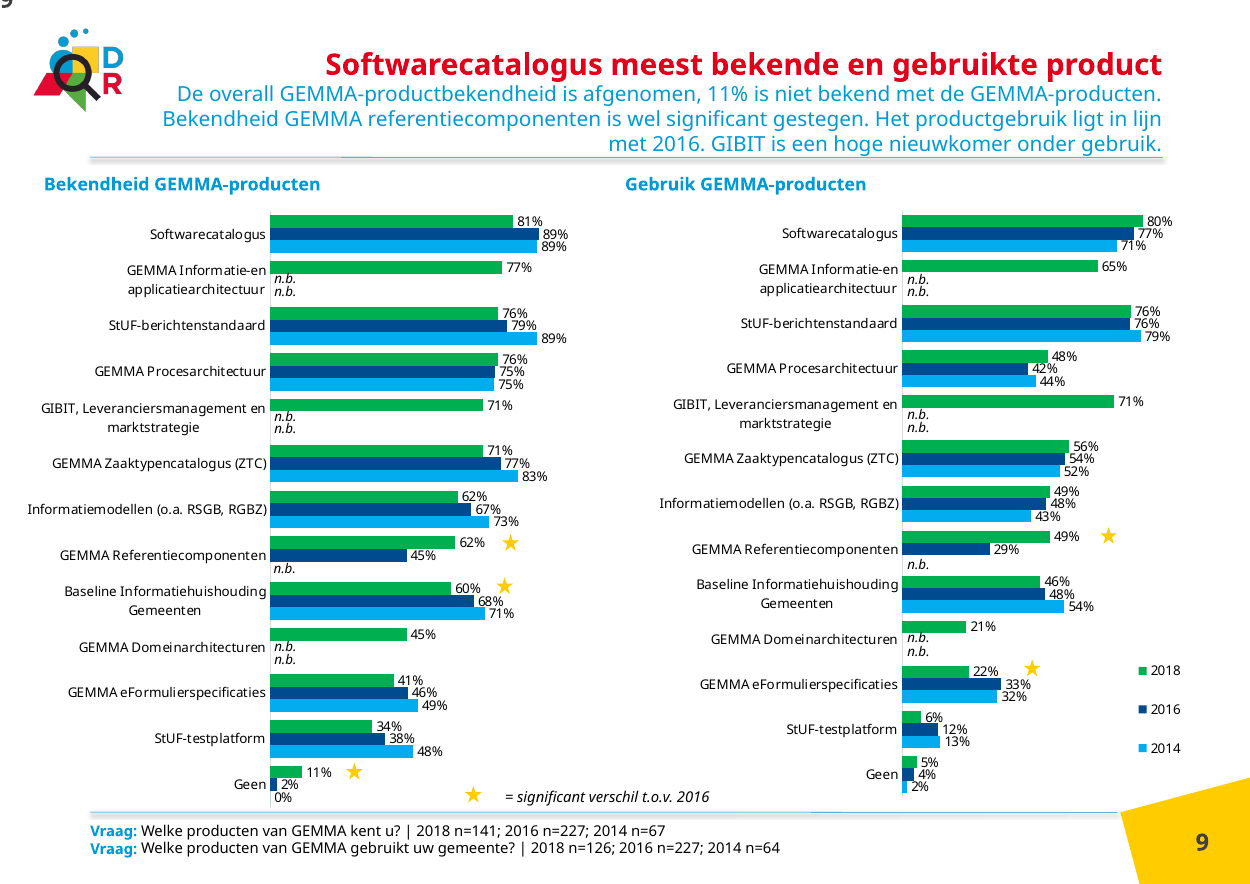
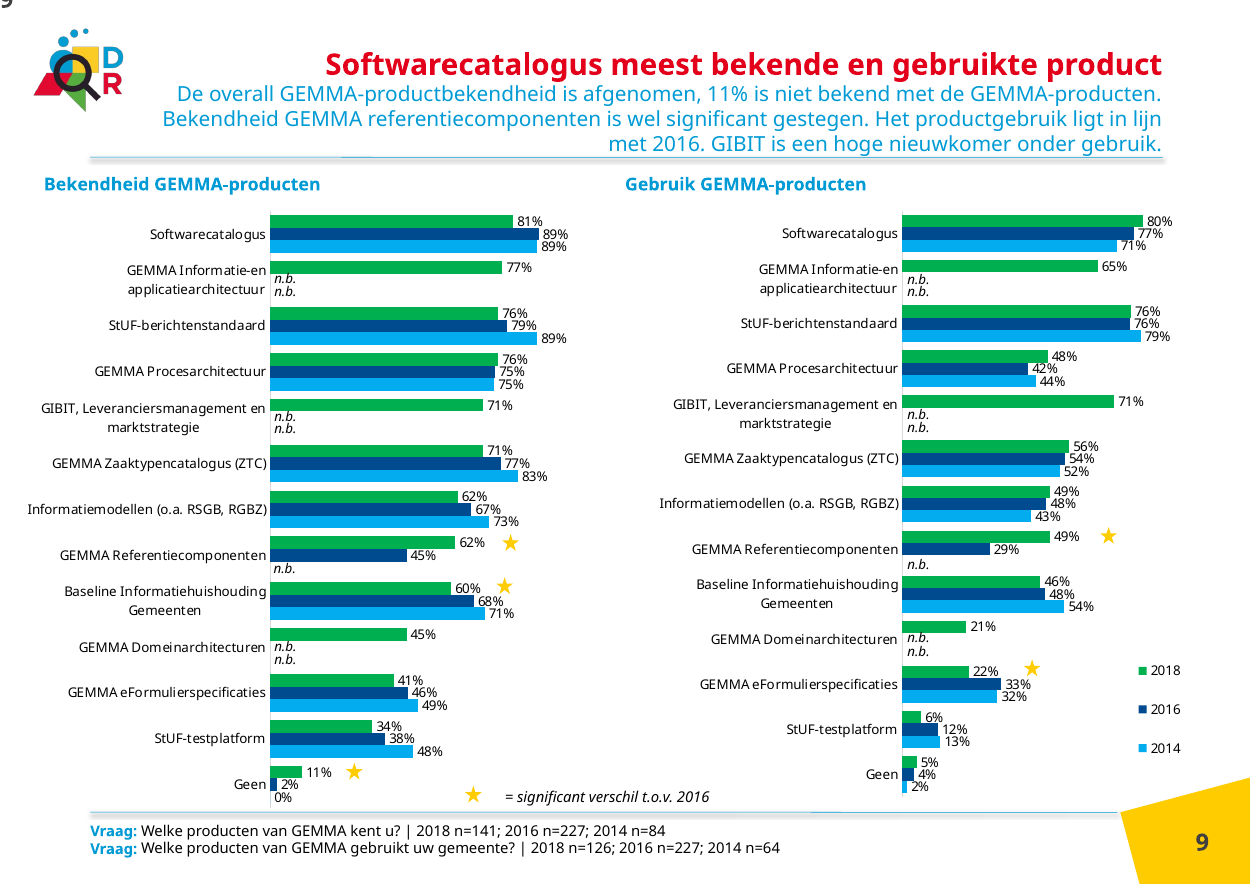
n=67: n=67 -> n=84
